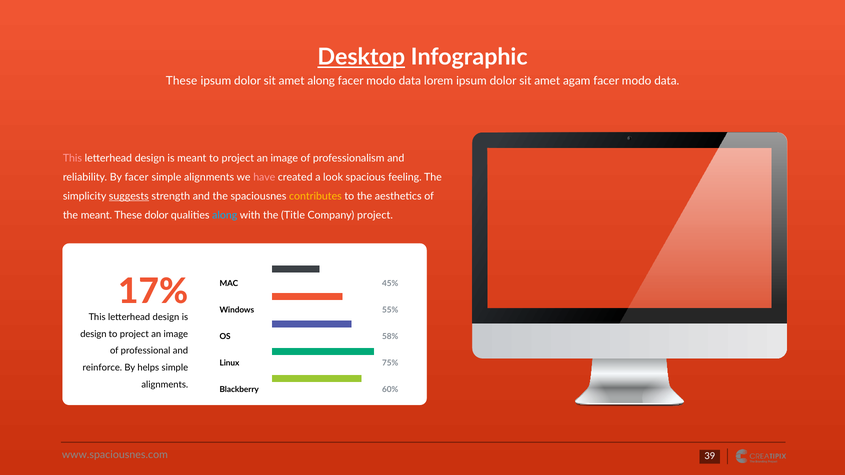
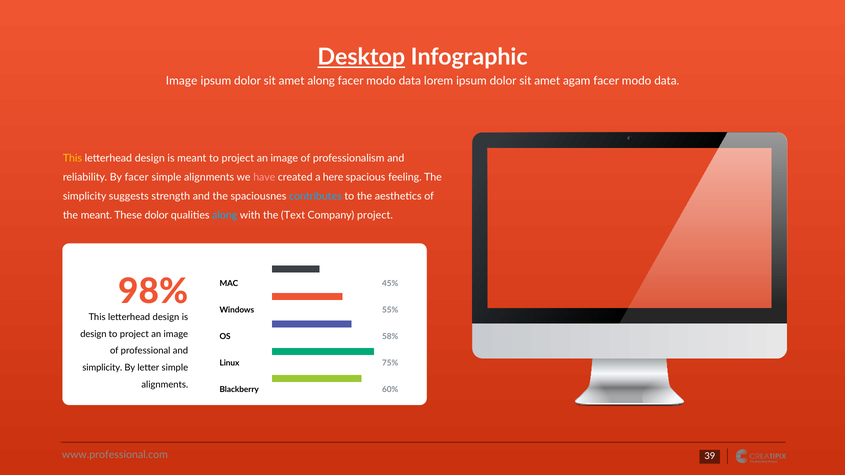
These at (182, 81): These -> Image
This at (72, 158) colour: pink -> yellow
look: look -> here
suggests underline: present -> none
contributes colour: yellow -> light blue
Title: Title -> Text
17%: 17% -> 98%
reinforce at (102, 368): reinforce -> simplicity
helps: helps -> letter
www.spaciousnes.com: www.spaciousnes.com -> www.professional.com
